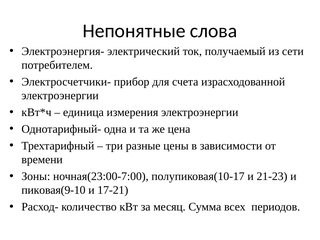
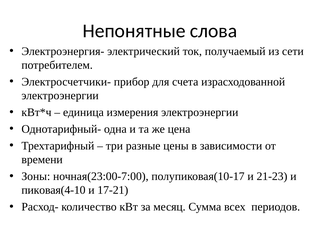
пиковая(9-10: пиковая(9-10 -> пиковая(4-10
